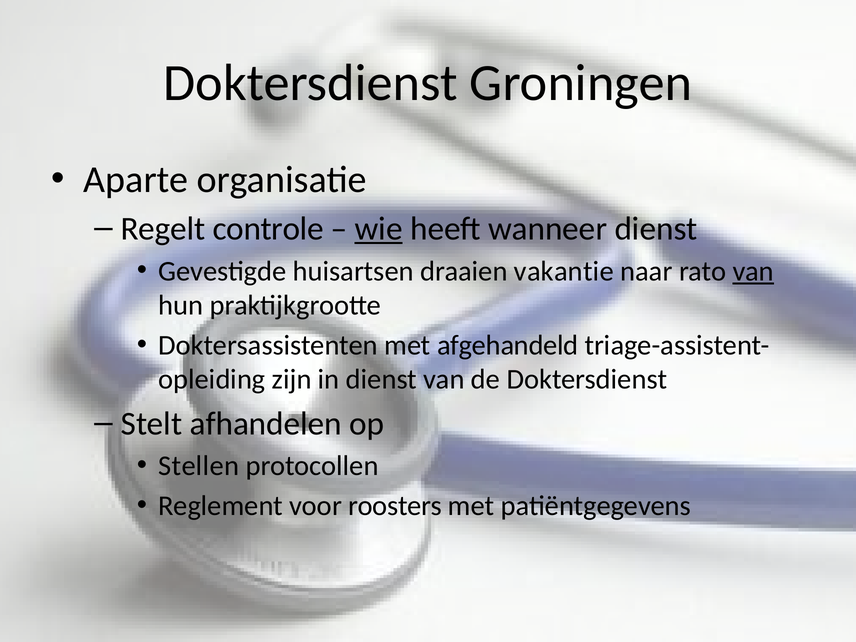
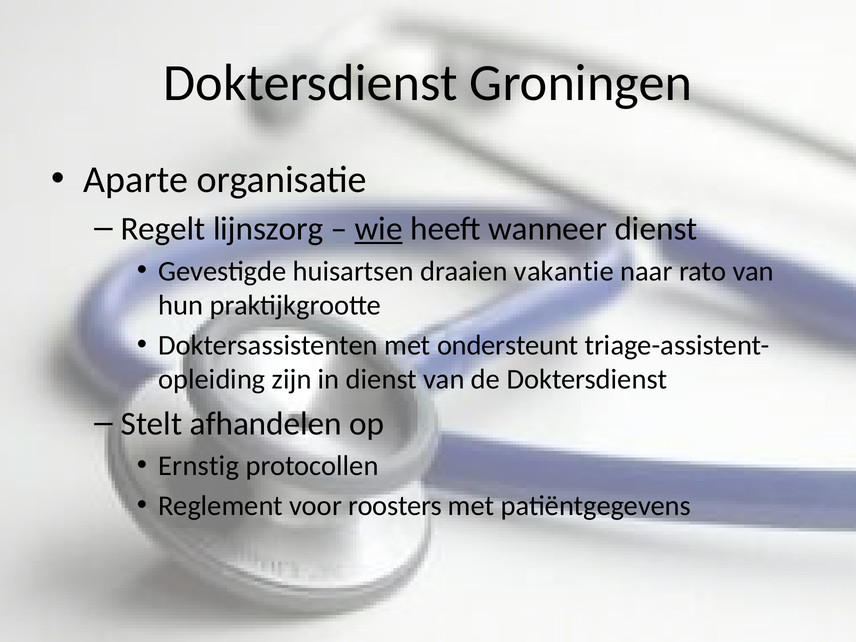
controle: controle -> lijnszorg
van at (753, 271) underline: present -> none
afgehandeld: afgehandeld -> ondersteunt
Stellen: Stellen -> Ernstig
